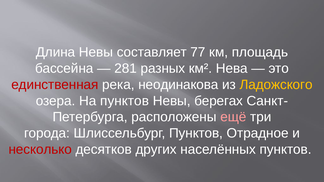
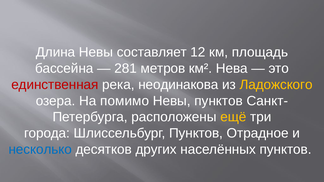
77: 77 -> 12
разных: разных -> метров
На пунктов: пунктов -> помимо
Невы берегах: берегах -> пунктов
ещё colour: pink -> yellow
несколько colour: red -> blue
